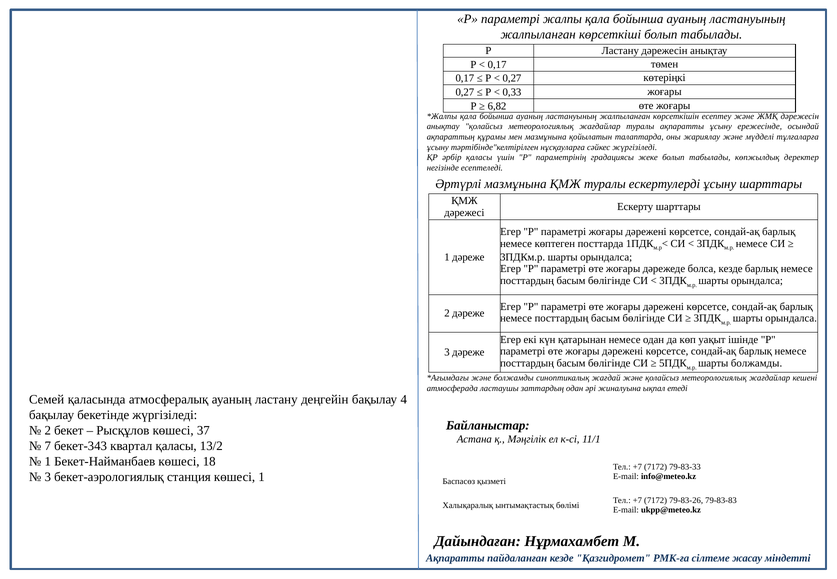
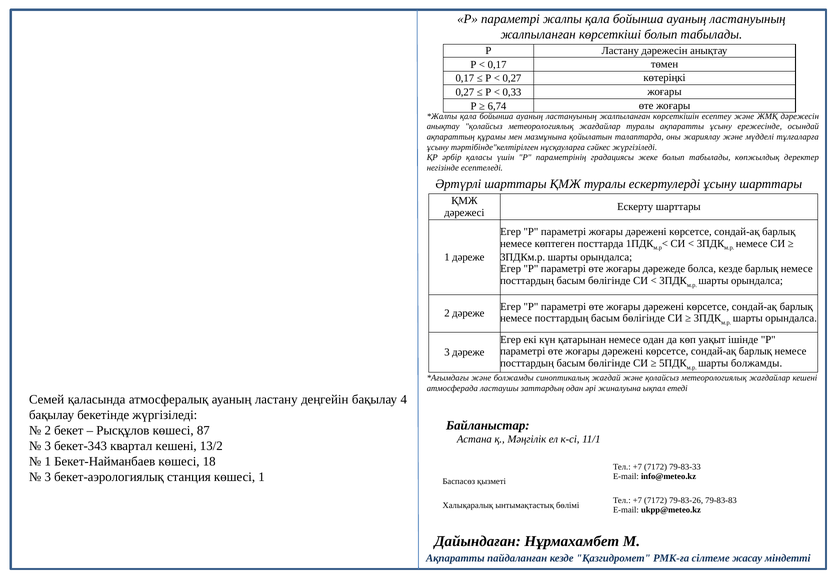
6,82: 6,82 -> 6,74
Әртүрлі мазмұнына: мазмұнына -> шарттары
37: 37 -> 87
7 at (48, 446): 7 -> 3
квартал қаласы: қаласы -> кешені
